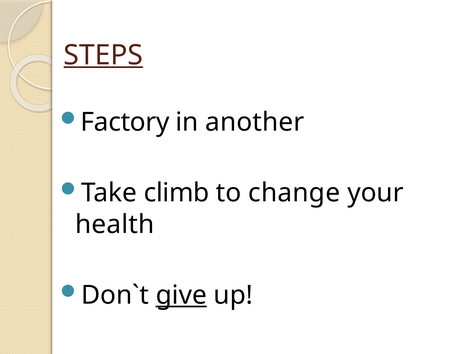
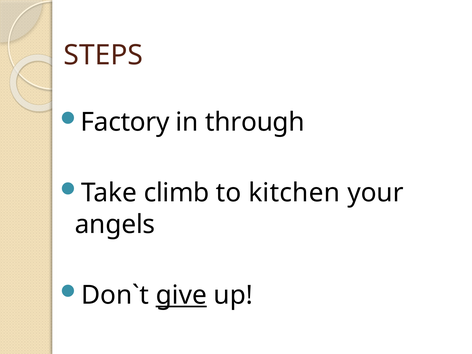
STEPS underline: present -> none
another: another -> through
change: change -> kitchen
health: health -> angels
